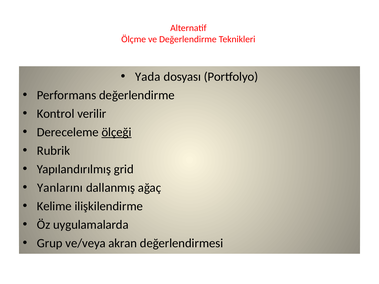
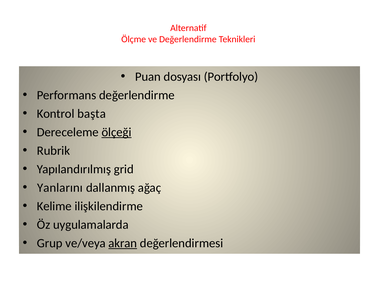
Yada: Yada -> Puan
verilir: verilir -> başta
akran underline: none -> present
